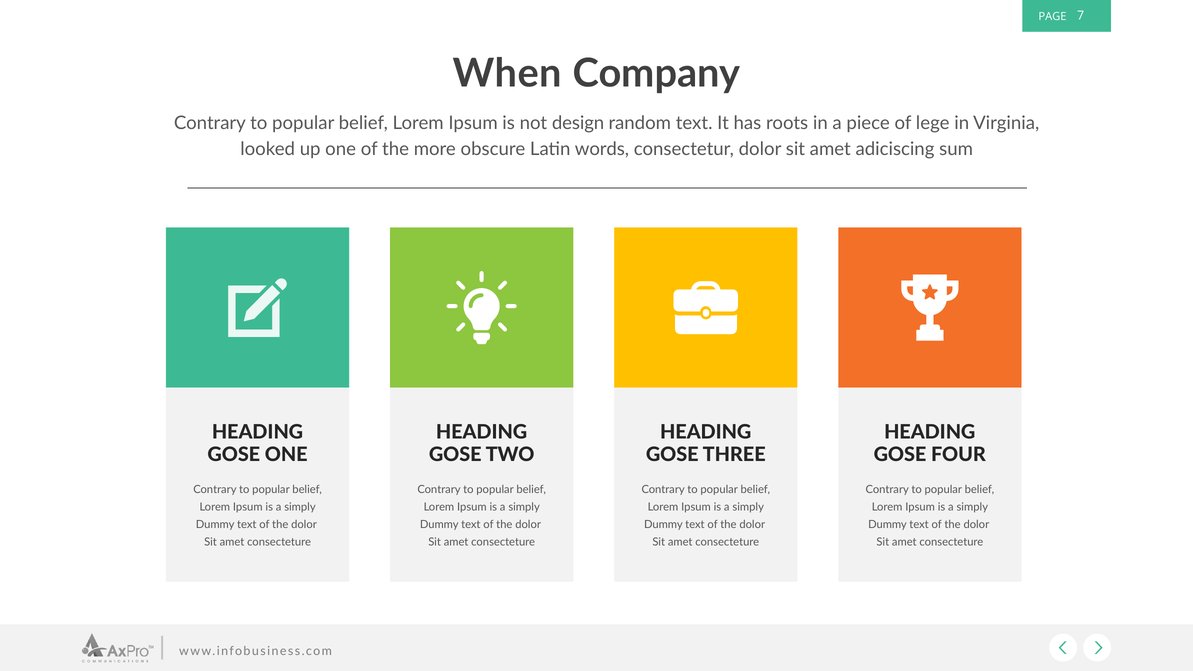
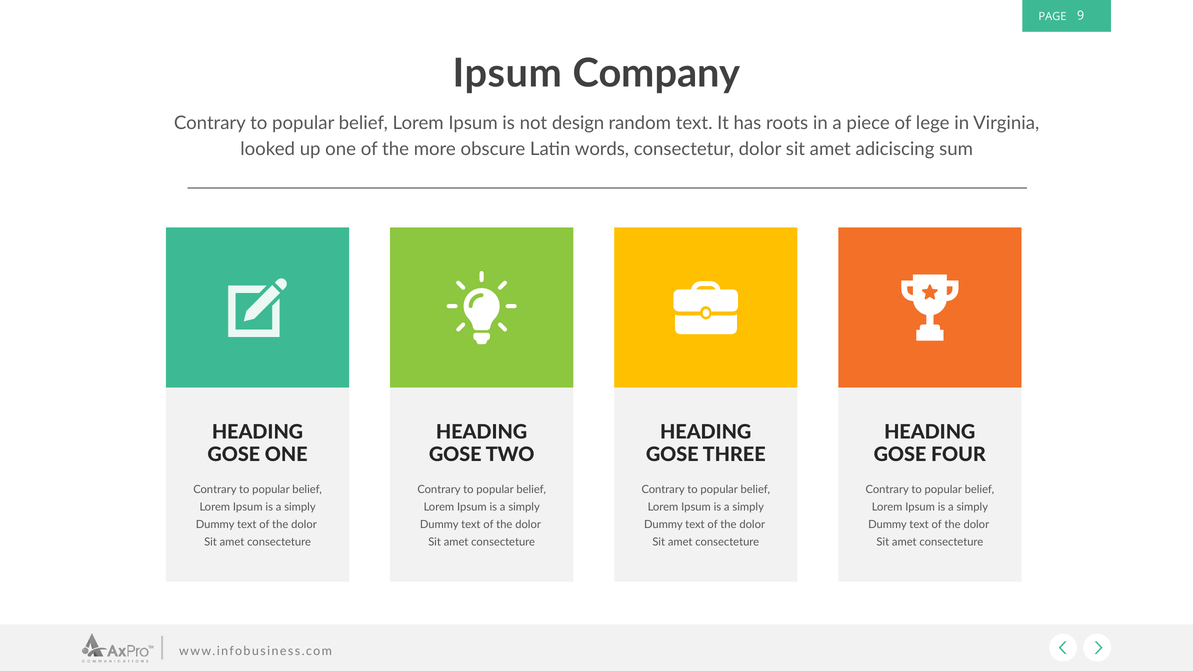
7: 7 -> 9
When at (507, 74): When -> Ipsum
